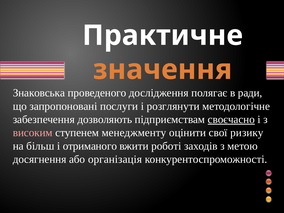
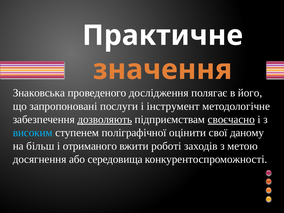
ради: ради -> його
розглянути: розглянути -> інструмент
дозволяють underline: none -> present
високим colour: pink -> light blue
менеджменту: менеджменту -> поліграфічної
ризику: ризику -> даному
організація: організація -> середовища
